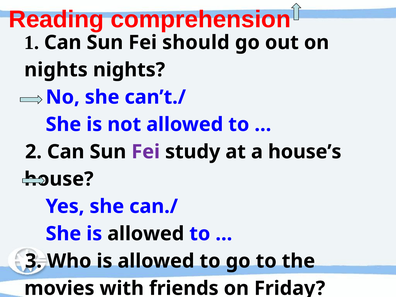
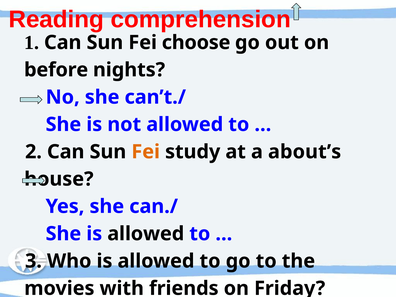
should: should -> choose
nights at (56, 70): nights -> before
Fei at (146, 152) colour: purple -> orange
house’s: house’s -> about’s
